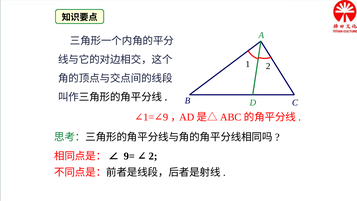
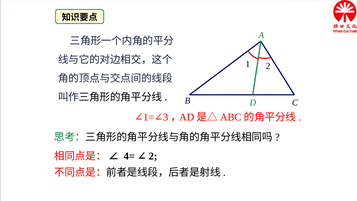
9: 9 -> 3
9=: 9= -> 4=
